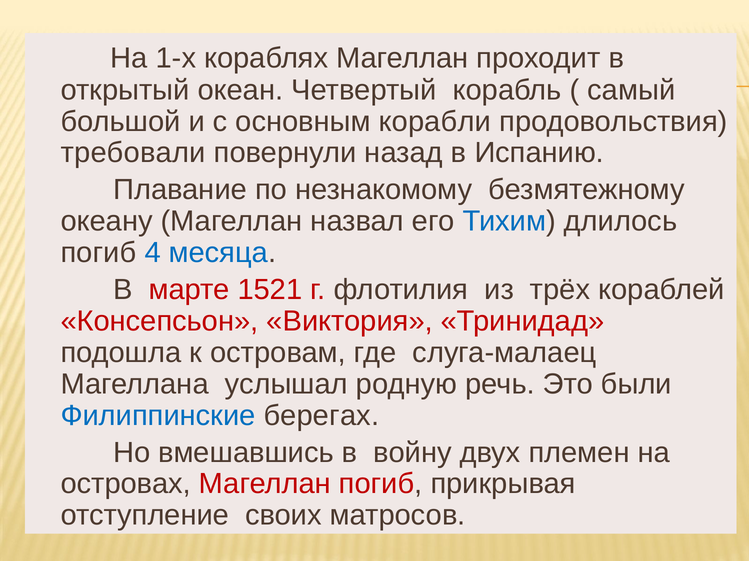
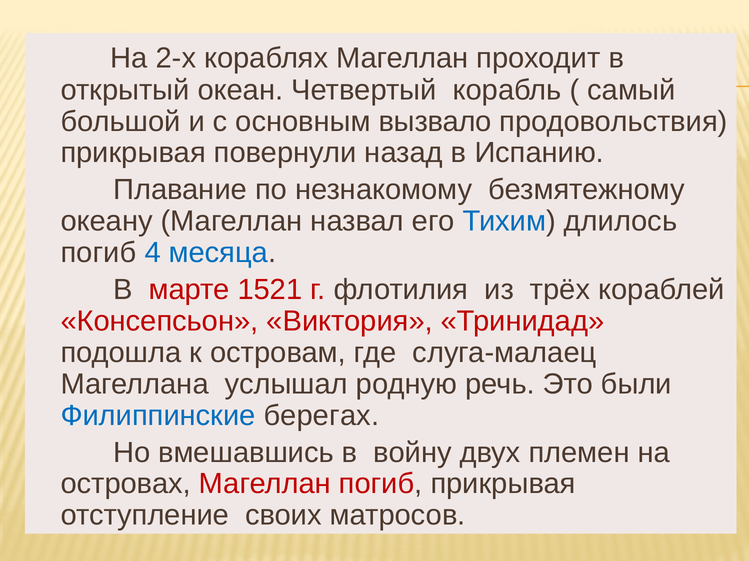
1-х: 1-х -> 2-х
корабли: корабли -> вызвало
требовали at (133, 153): требовали -> прикрывая
